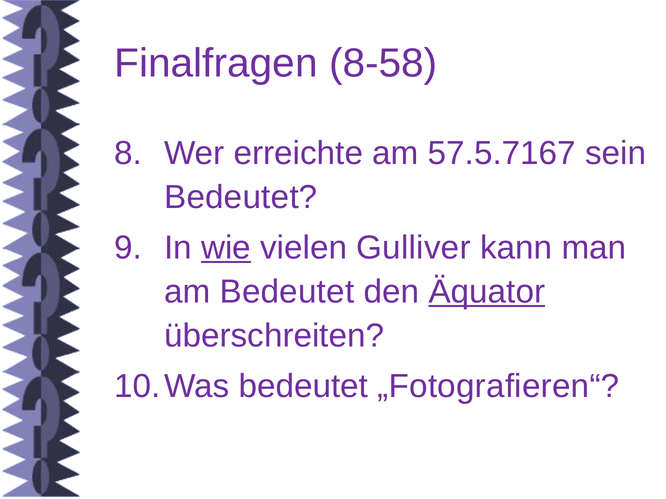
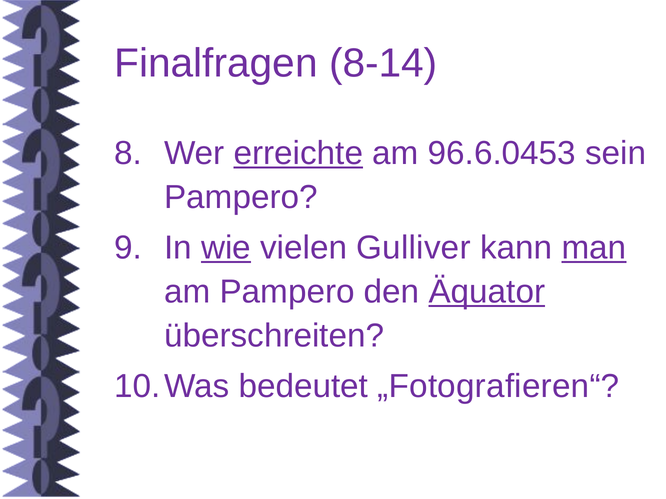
8-58: 8-58 -> 8-14
erreichte underline: none -> present
57.5.7167: 57.5.7167 -> 96.6.0453
Bedeutet at (241, 197): Bedeutet -> Pampero
man underline: none -> present
am Bedeutet: Bedeutet -> Pampero
